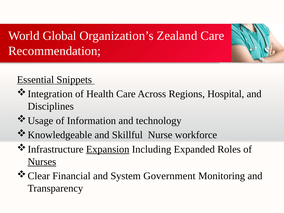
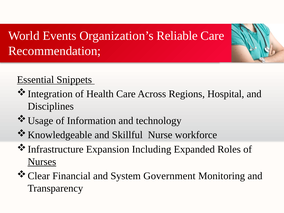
Global: Global -> Events
Zealand: Zealand -> Reliable
Expansion underline: present -> none
